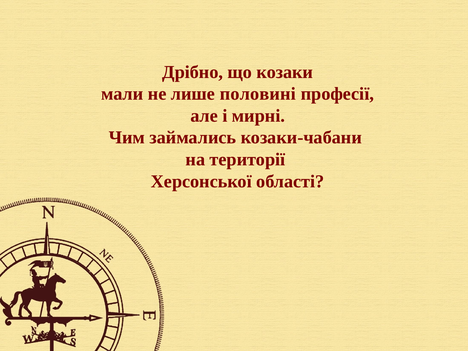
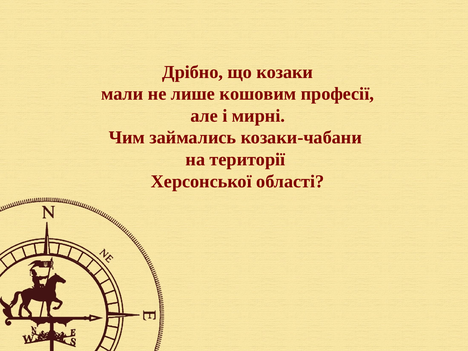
половині: половині -> кошовим
